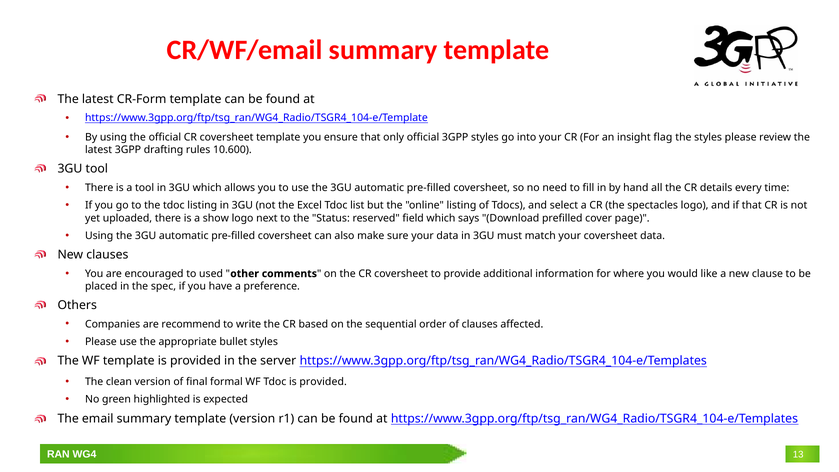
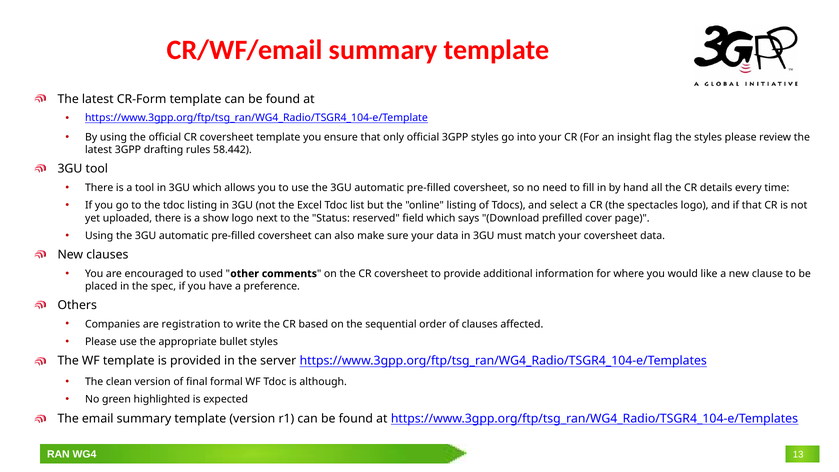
10.600: 10.600 -> 58.442
recommend: recommend -> registration
Tdoc is provided: provided -> although
